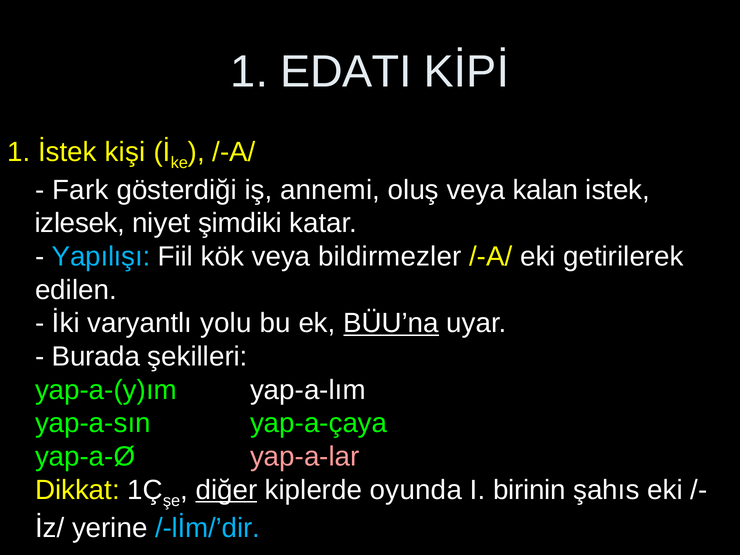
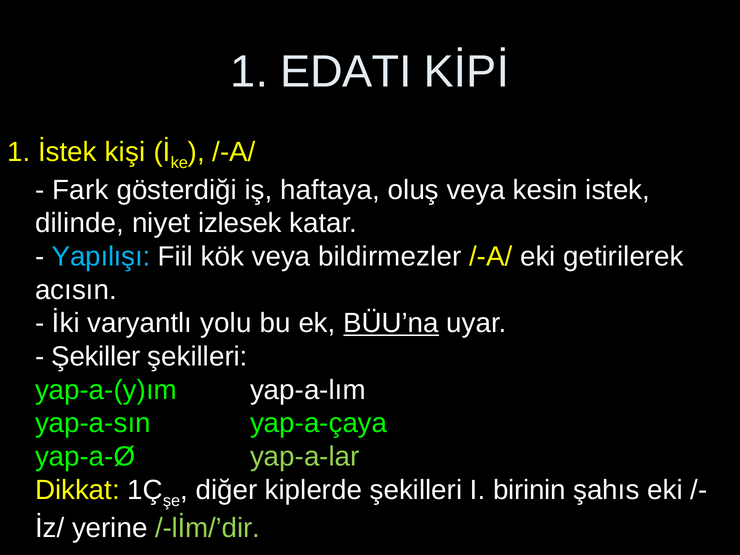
annemi: annemi -> haftaya
kalan: kalan -> kesin
izlesek: izlesek -> dilinde
şimdiki: şimdiki -> izlesek
edilen: edilen -> acısın
Burada: Burada -> Şekiller
yap-a-lar colour: pink -> light green
diğer underline: present -> none
kiplerde oyunda: oyunda -> şekilleri
/-lİm/’dir colour: light blue -> light green
